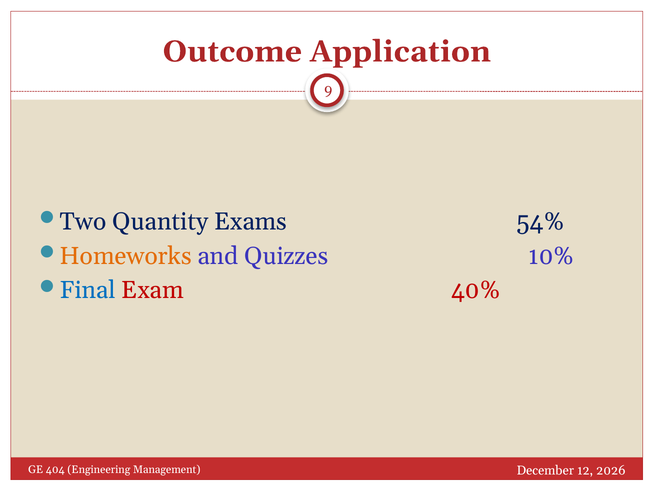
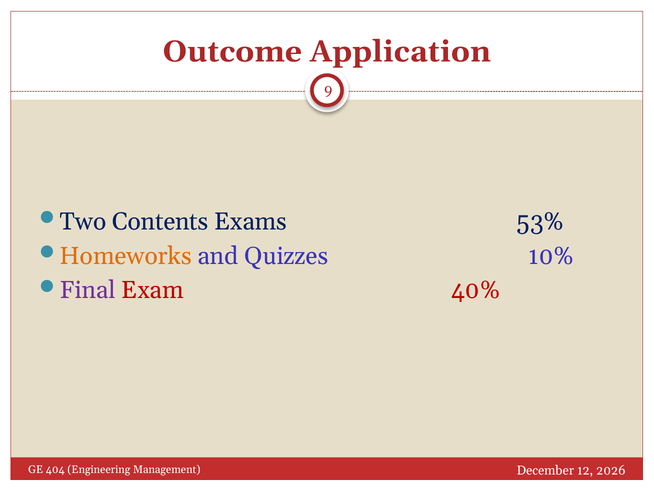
Quantity: Quantity -> Contents
54%: 54% -> 53%
Final colour: blue -> purple
